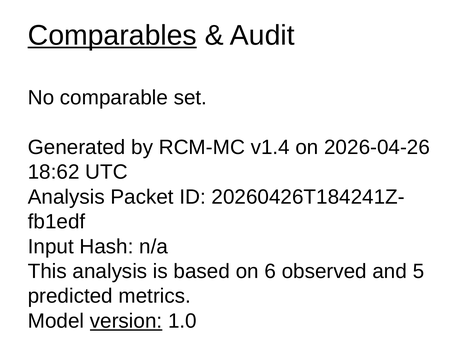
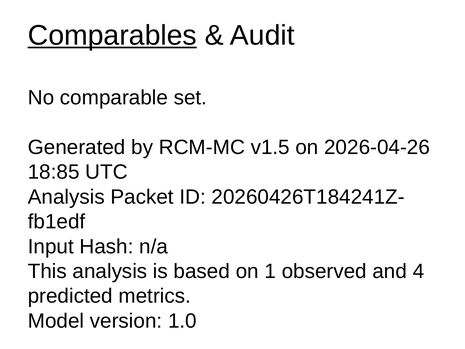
v1.4: v1.4 -> v1.5
18:62: 18:62 -> 18:85
6: 6 -> 1
5: 5 -> 4
version underline: present -> none
